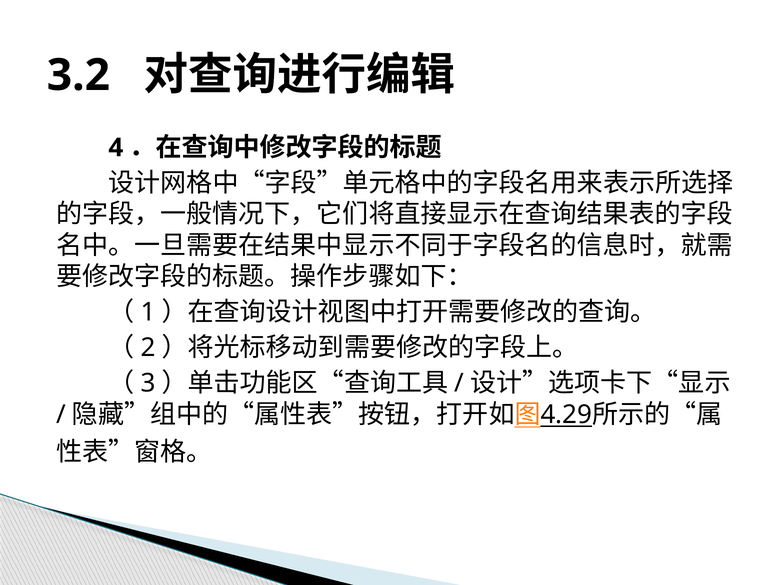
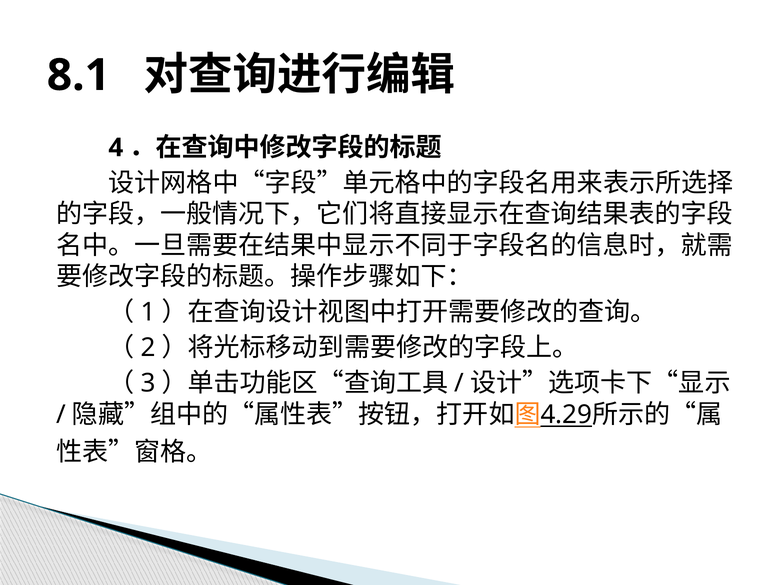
3.2: 3.2 -> 8.1
